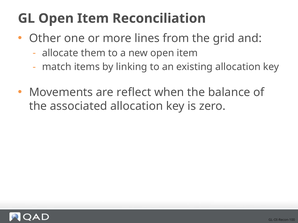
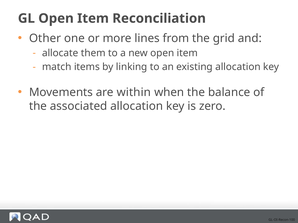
reflect: reflect -> within
